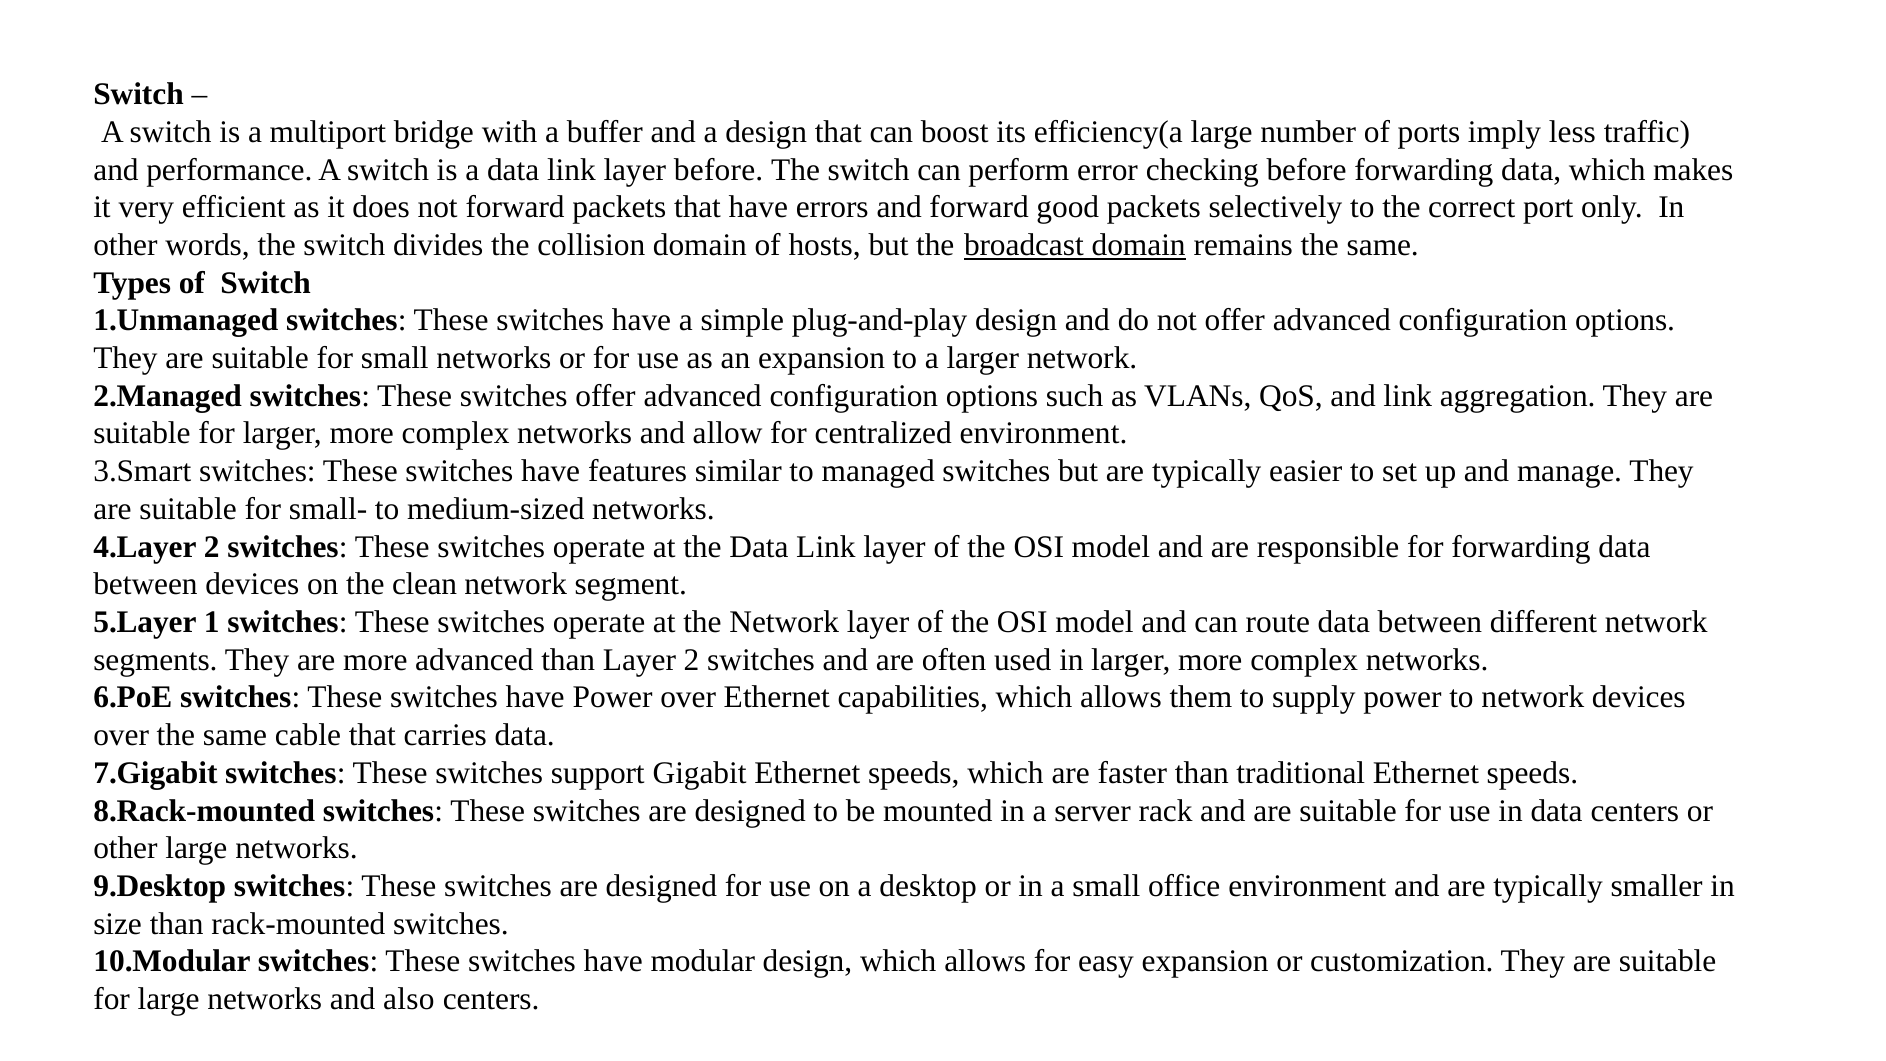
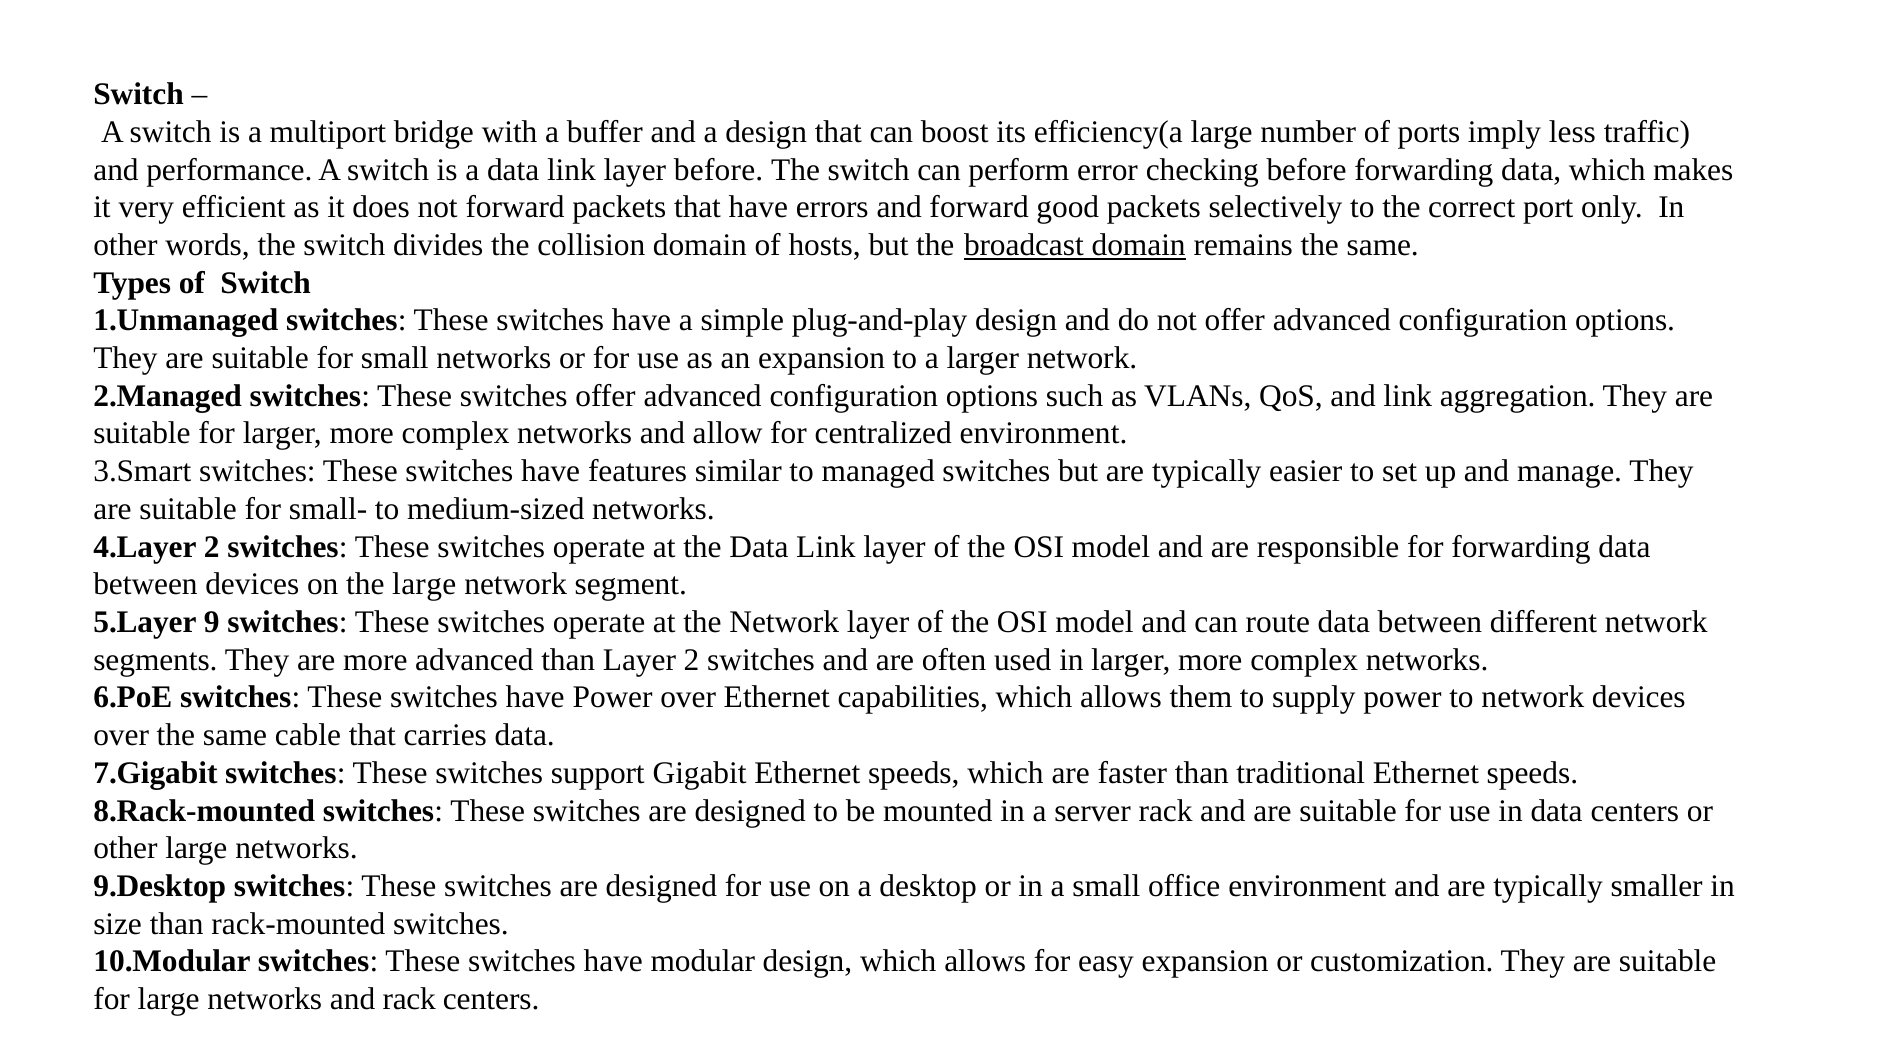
the clean: clean -> large
1: 1 -> 9
and also: also -> rack
